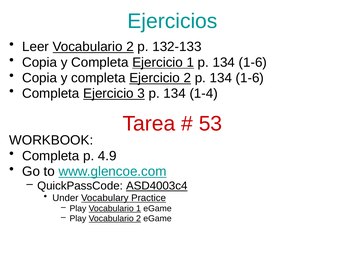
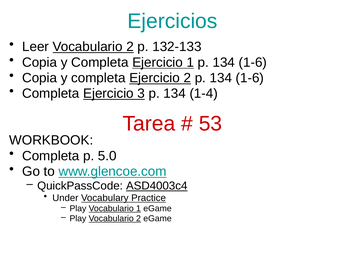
4.9: 4.9 -> 5.0
